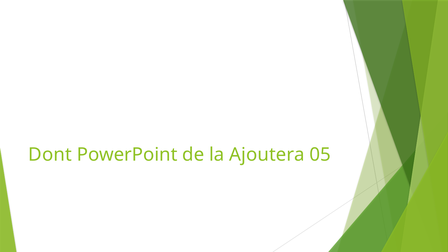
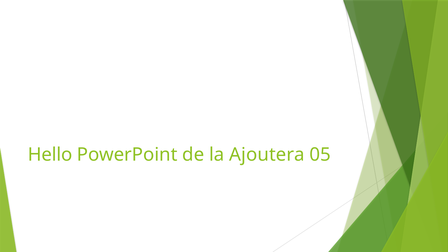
Dont: Dont -> Hello
